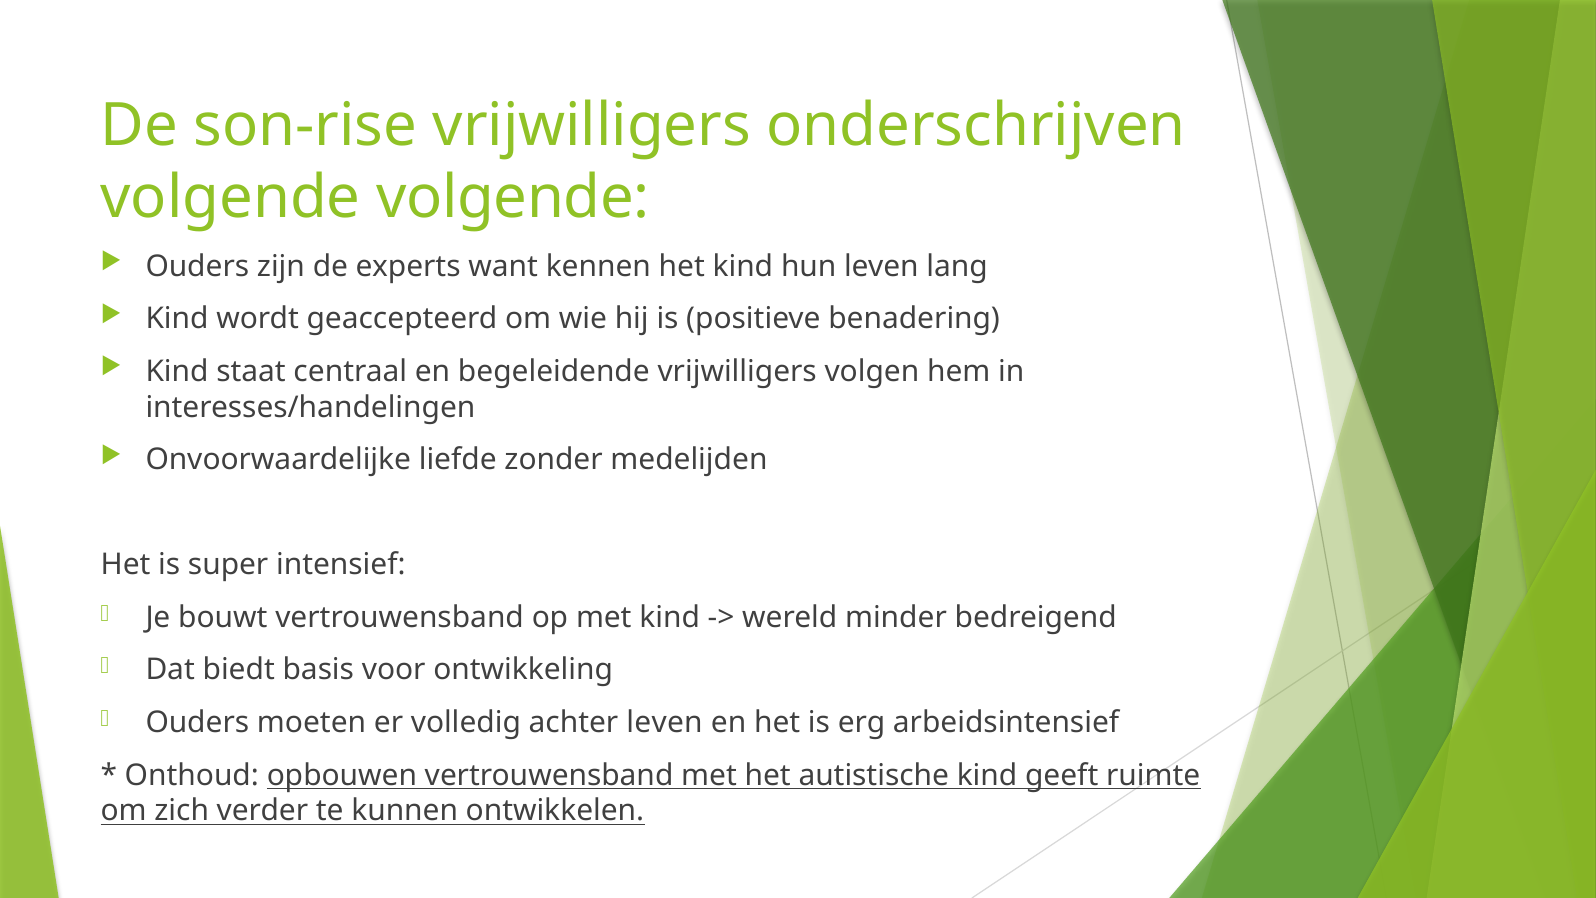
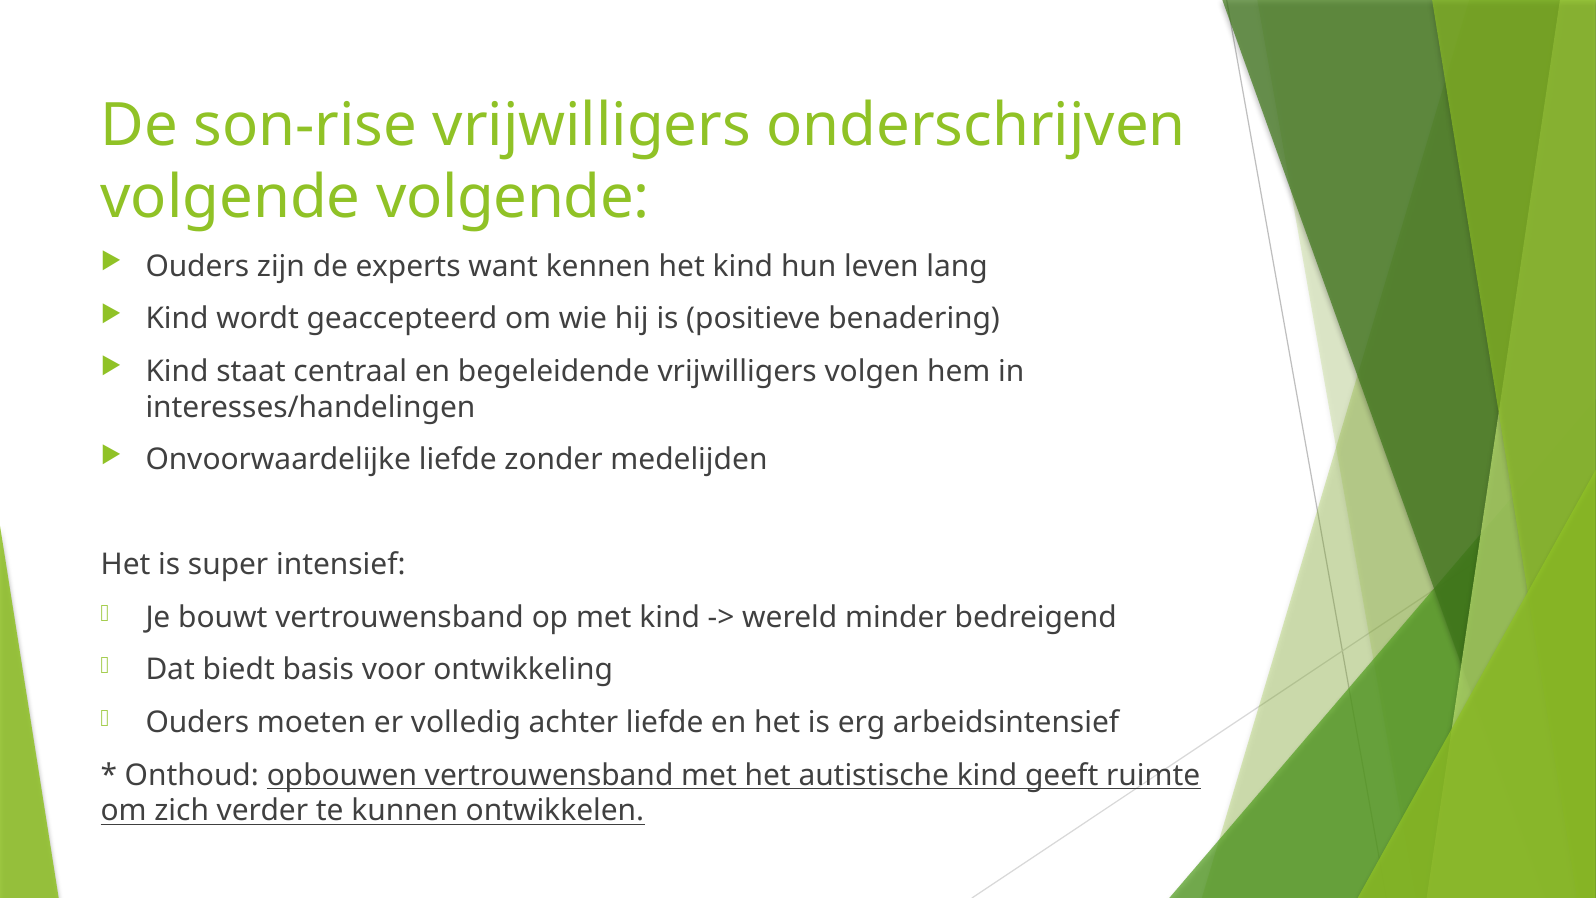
achter leven: leven -> liefde
